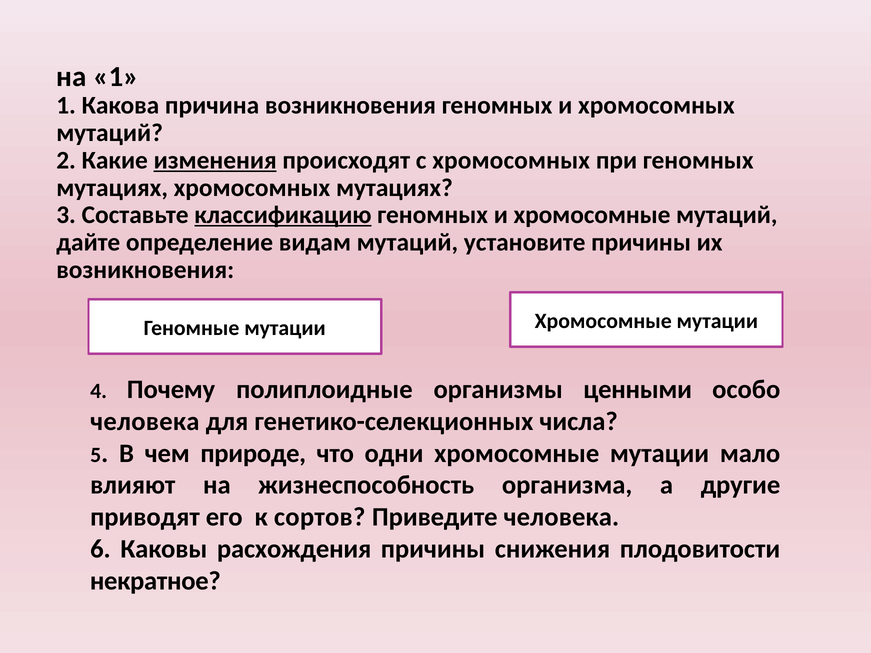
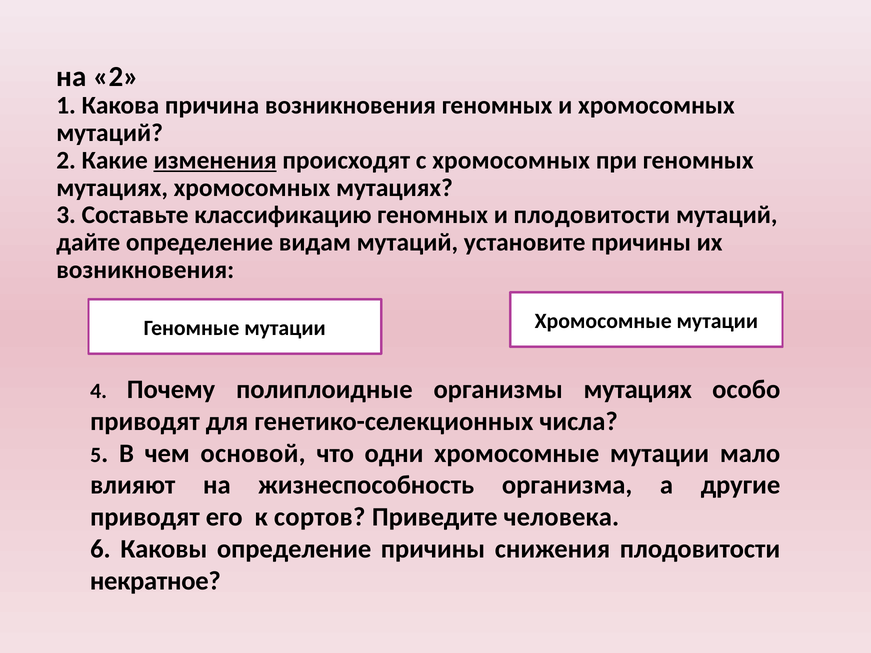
на 1: 1 -> 2
классификацию underline: present -> none
и хромосомные: хромосомные -> плодовитости
организмы ценными: ценными -> мутациях
человека at (145, 422): человека -> приводят
природе: природе -> основой
Каковы расхождения: расхождения -> определение
